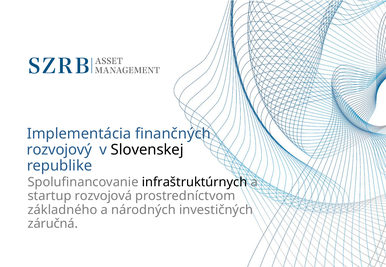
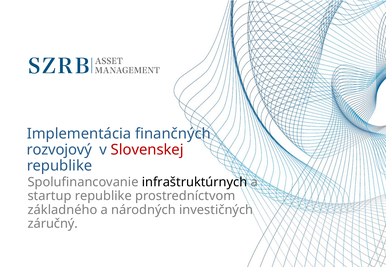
Slovenskej colour: black -> red
startup rozvojová: rozvojová -> republike
záručná: záručná -> záručný
